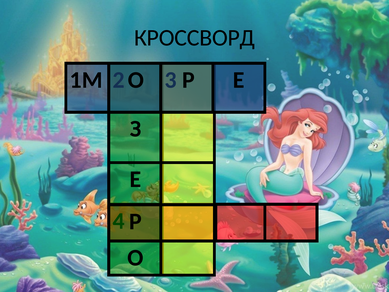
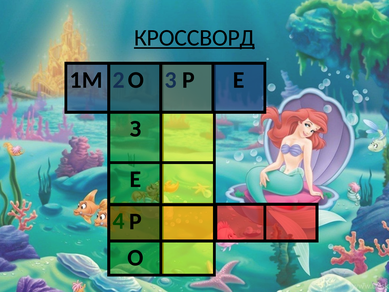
КРОССВОРД underline: none -> present
